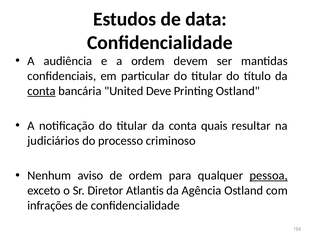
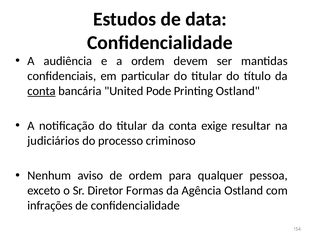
Deve: Deve -> Pode
quais: quais -> exige
pessoa underline: present -> none
Atlantis: Atlantis -> Formas
